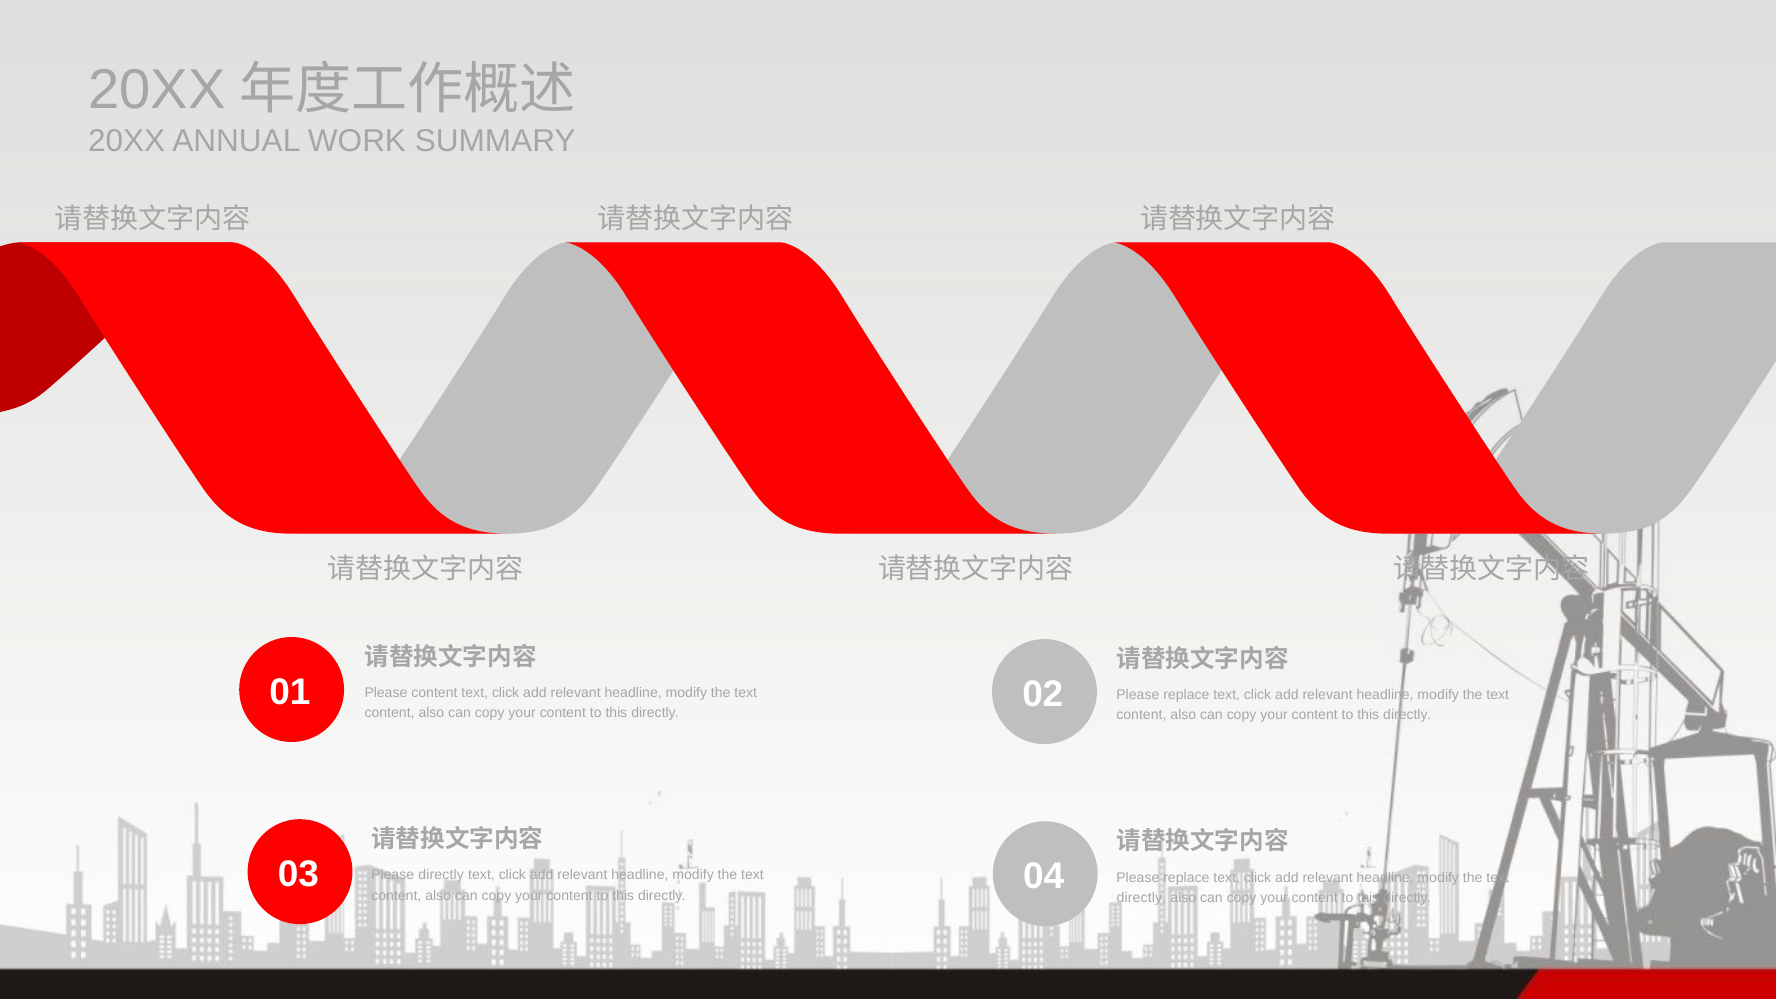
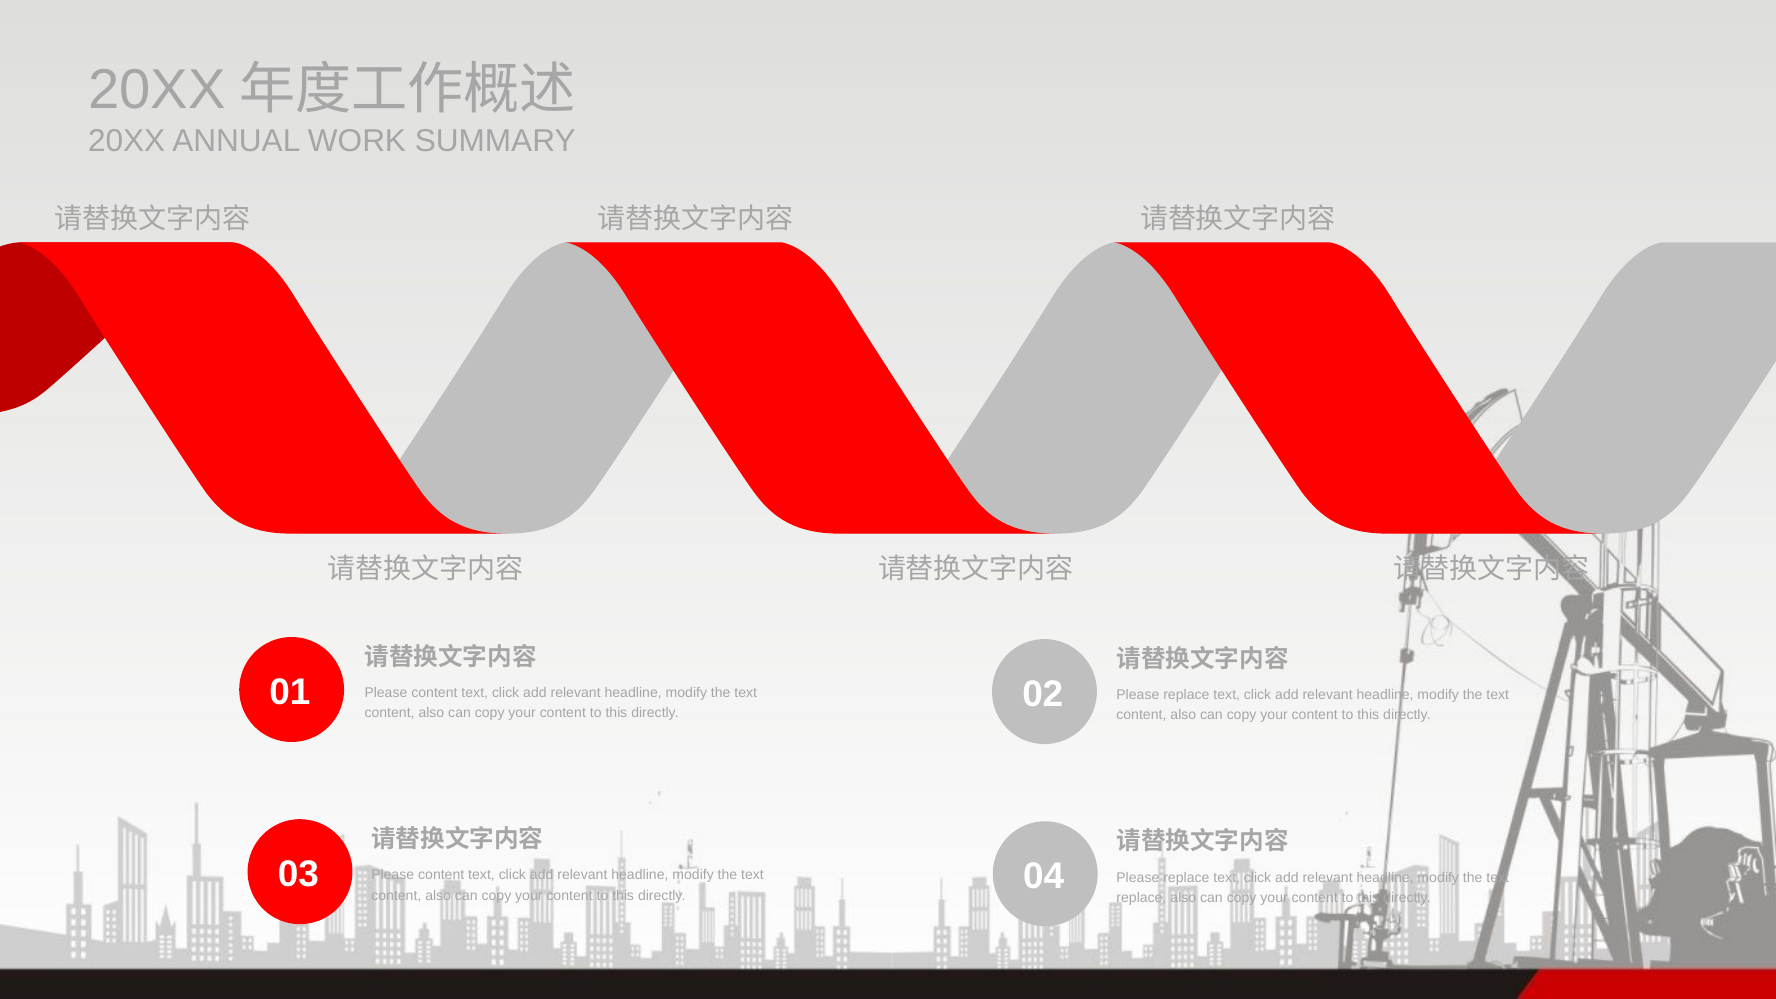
directly at (441, 875): directly -> content
directly at (1141, 897): directly -> replace
